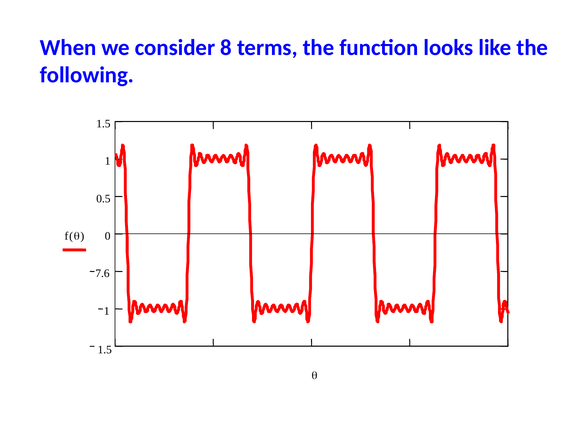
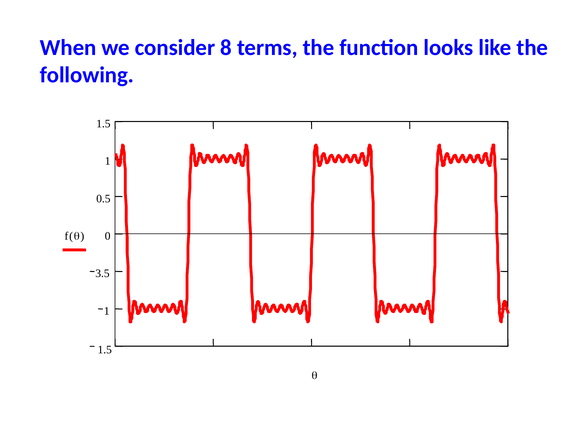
7.6: 7.6 -> 3.5
